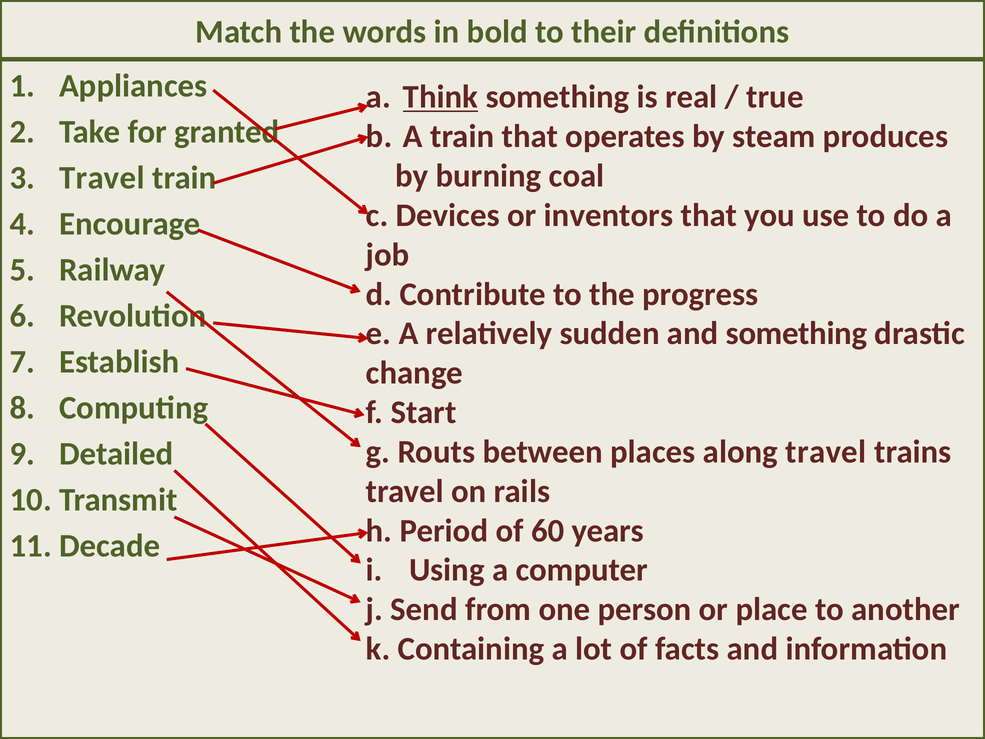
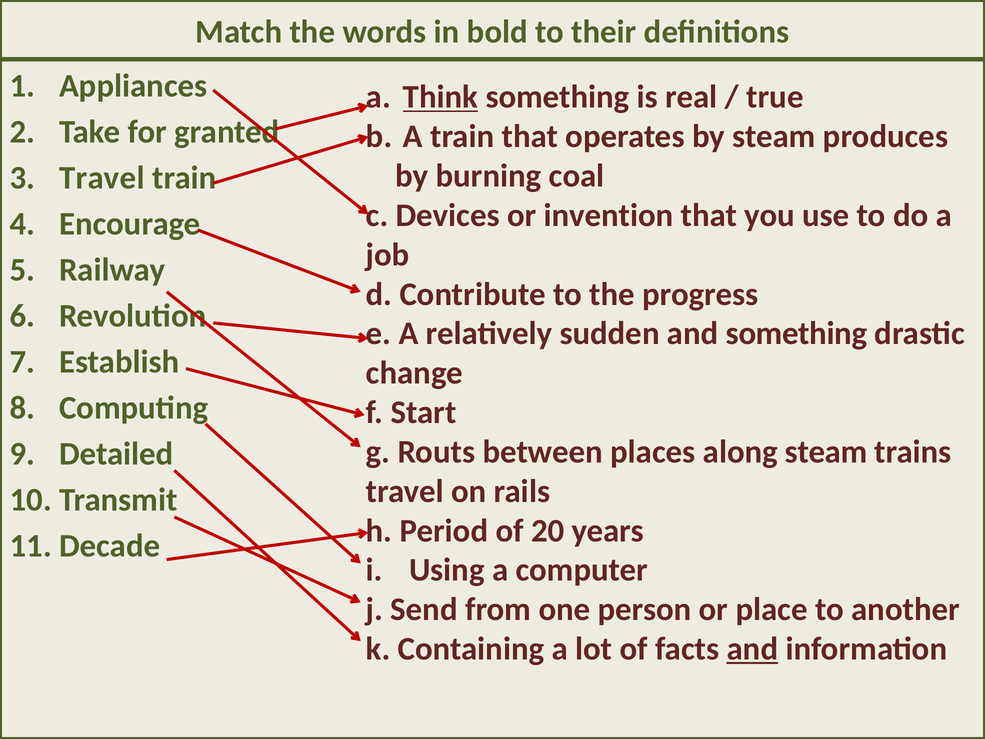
inventors: inventors -> invention
along travel: travel -> steam
60: 60 -> 20
and at (752, 649) underline: none -> present
